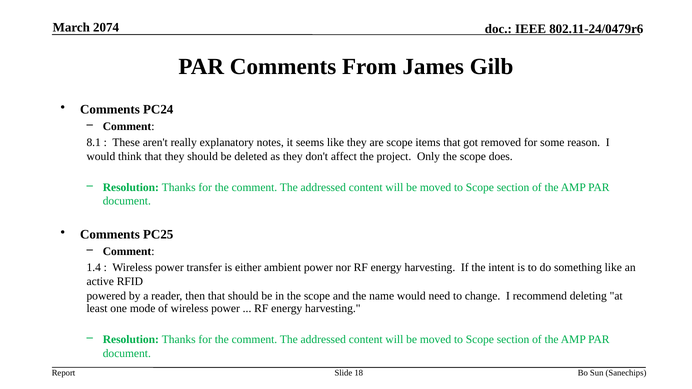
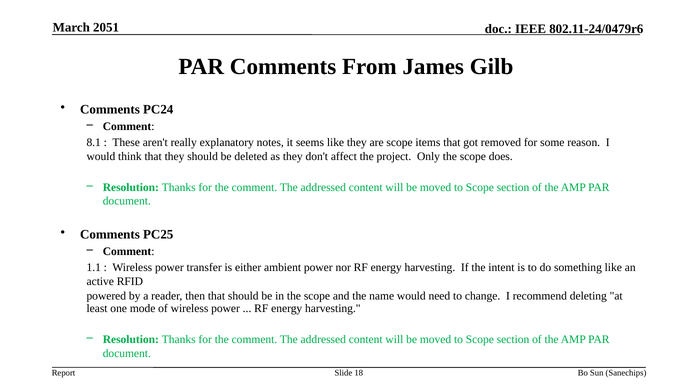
2074: 2074 -> 2051
1.4: 1.4 -> 1.1
